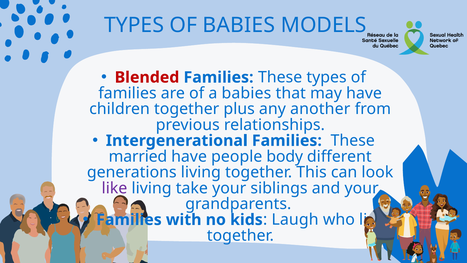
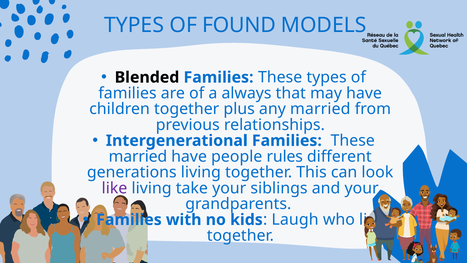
OF BABIES: BABIES -> FOUND
Blended colour: red -> black
a babies: babies -> always
any another: another -> married
body: body -> rules
